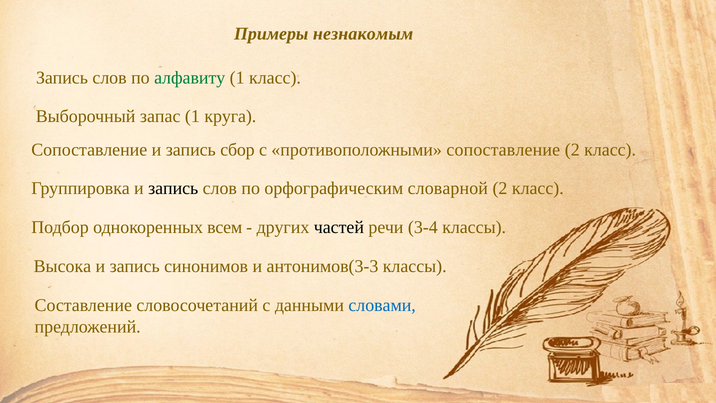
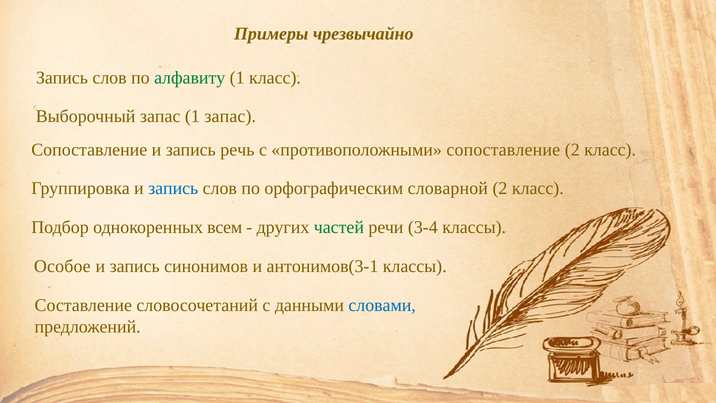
незнакомым: незнакомым -> чрезвычайно
1 круга: круга -> запас
сбор: сбор -> речь
запись at (173, 188) colour: black -> blue
частей colour: black -> green
Высока: Высока -> Особое
антонимов(3-3: антонимов(3-3 -> антонимов(3-1
